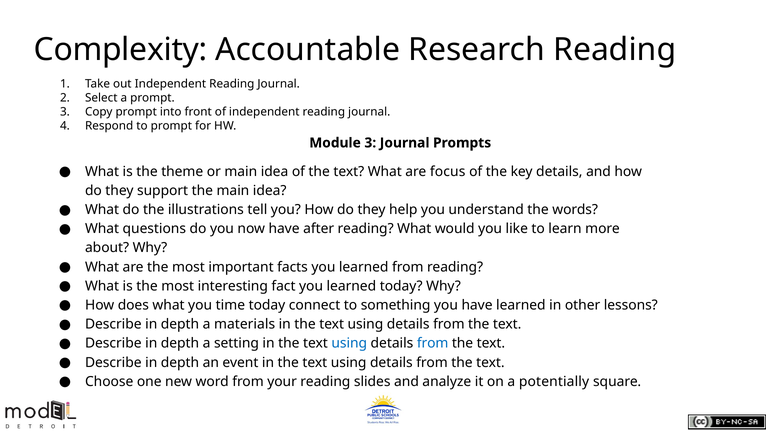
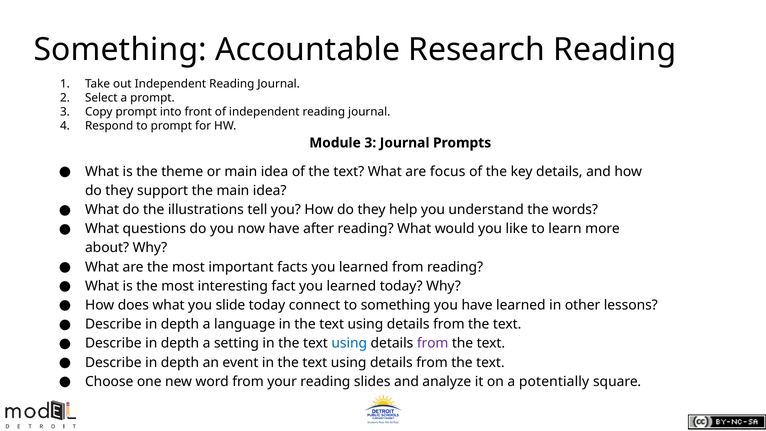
Complexity at (120, 49): Complexity -> Something
time: time -> slide
materials: materials -> language
from at (433, 343) colour: blue -> purple
